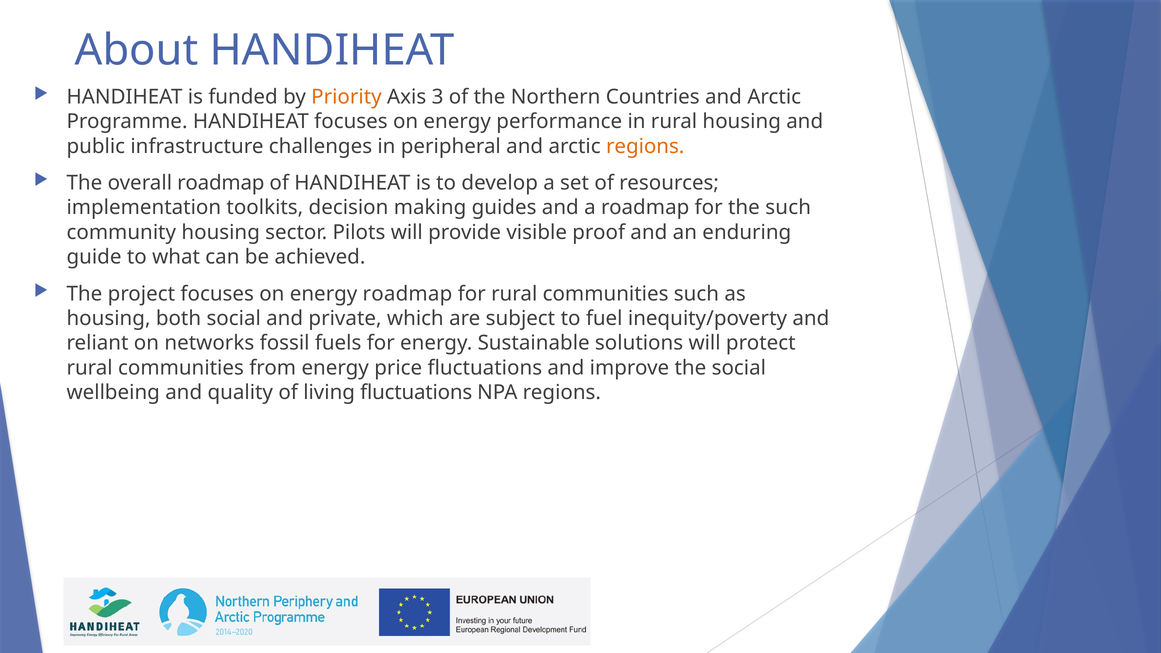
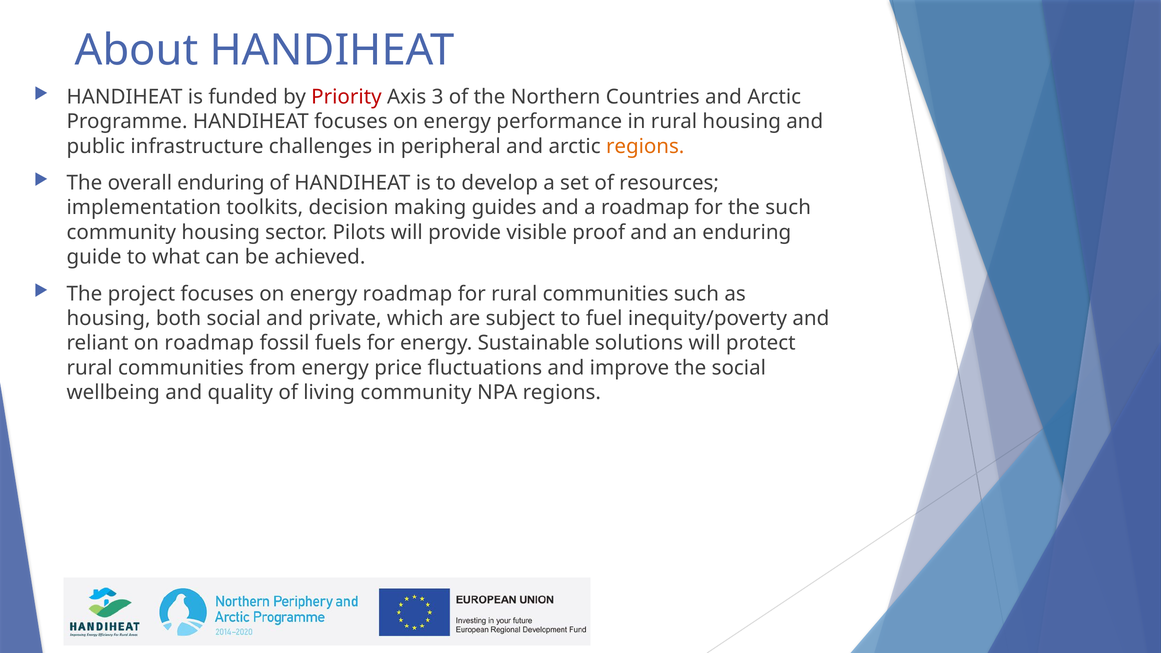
Priority colour: orange -> red
overall roadmap: roadmap -> enduring
on networks: networks -> roadmap
living fluctuations: fluctuations -> community
